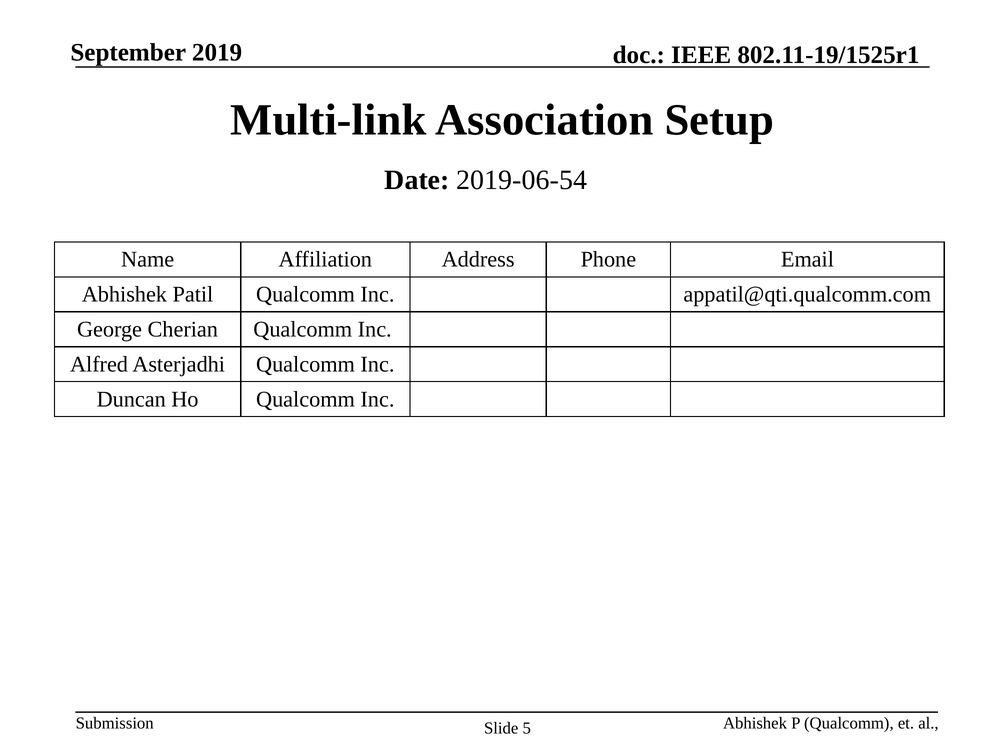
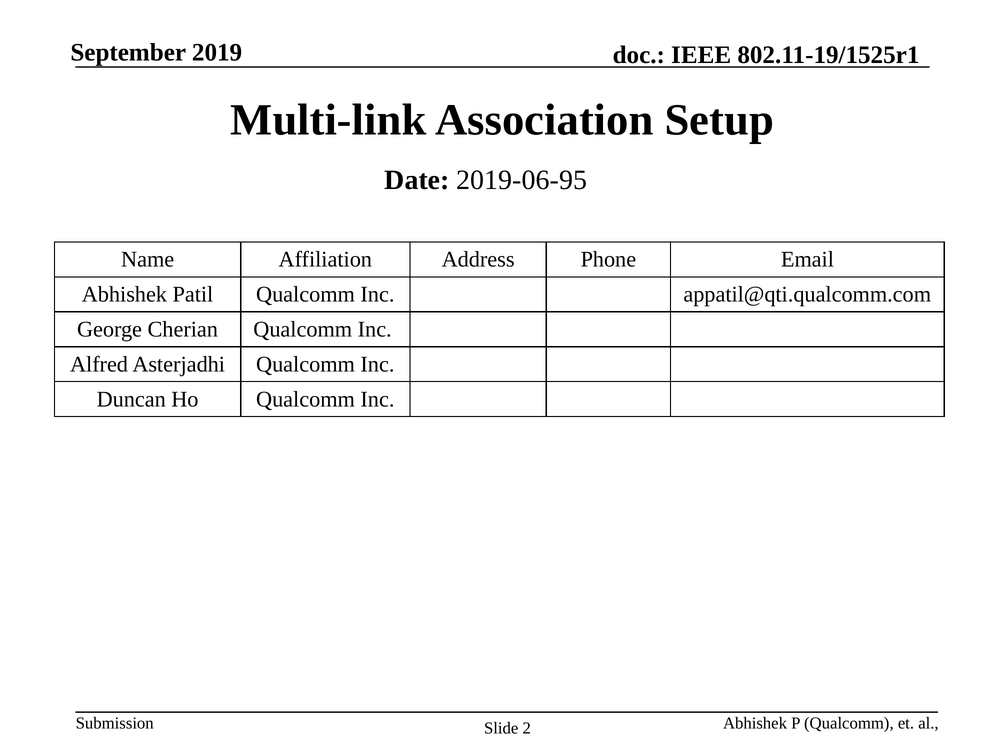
2019-06-54: 2019-06-54 -> 2019-06-95
5: 5 -> 2
